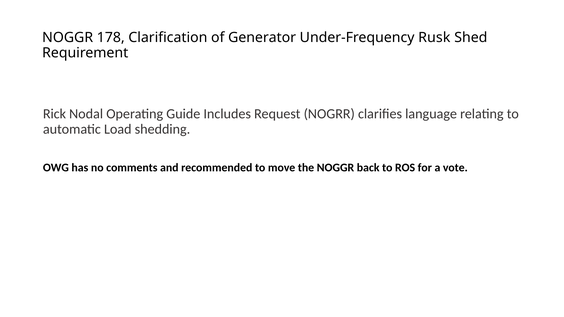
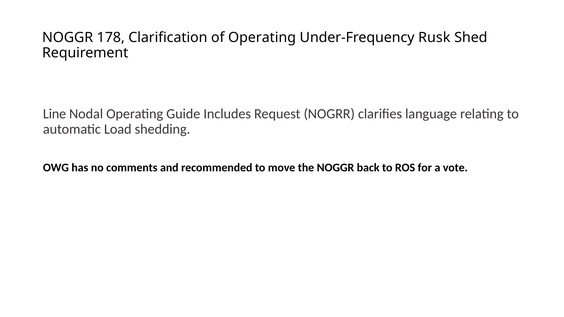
of Generator: Generator -> Operating
Rick: Rick -> Line
